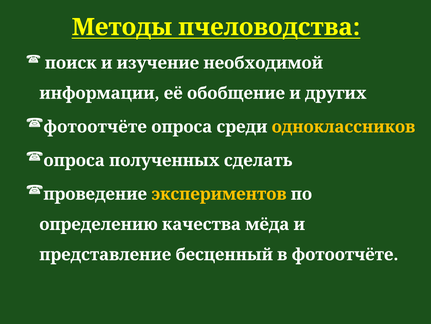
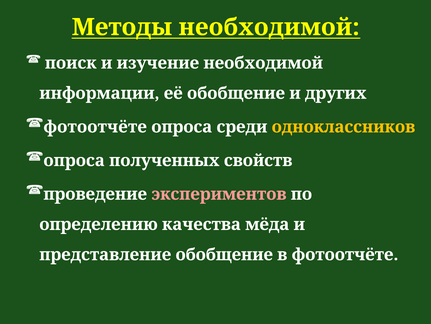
Методы пчеловодства: пчеловодства -> необходимой
сделать: сделать -> свойств
экспериментов colour: yellow -> pink
представление бесценный: бесценный -> обобщение
